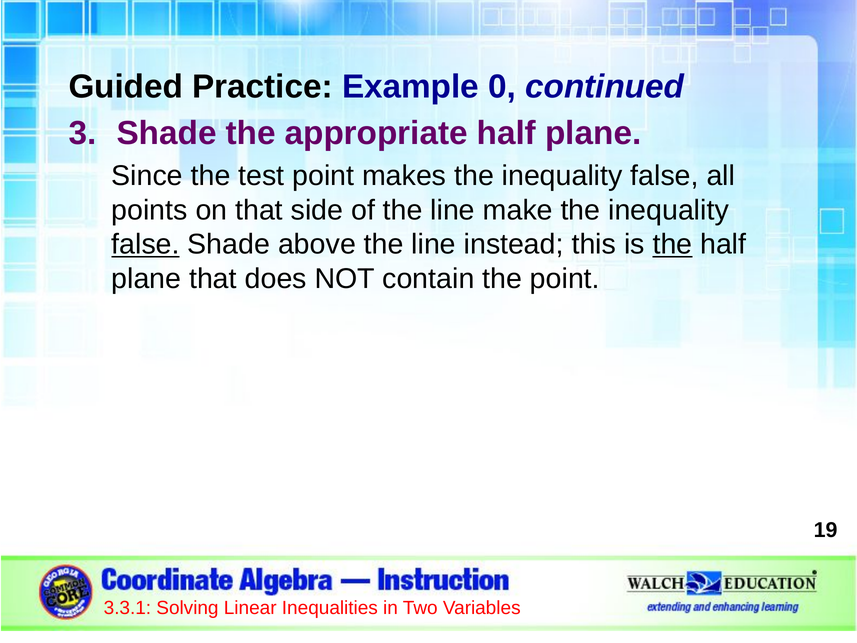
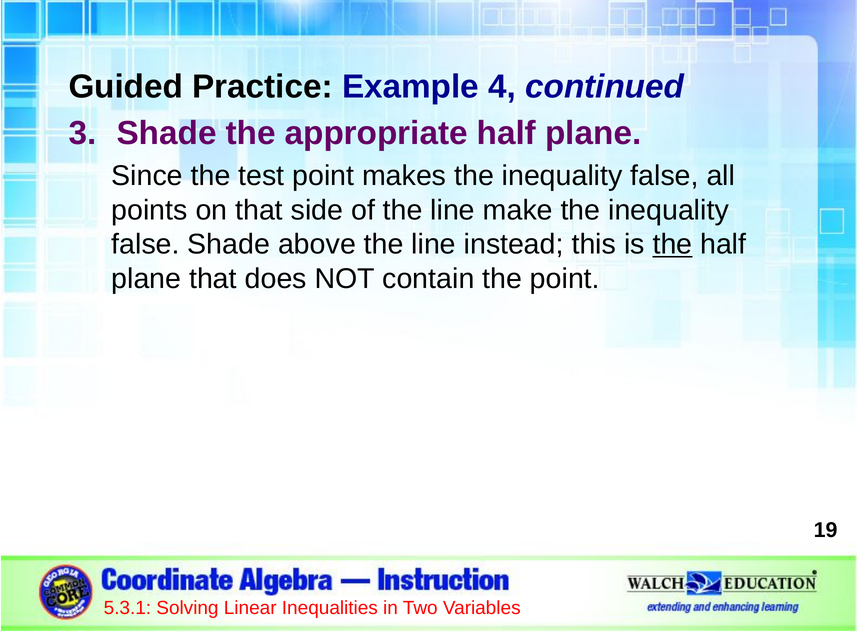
0: 0 -> 4
false at (146, 244) underline: present -> none
3.3.1: 3.3.1 -> 5.3.1
